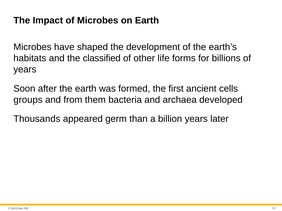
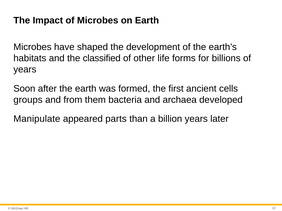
Thousands: Thousands -> Manipulate
germ: germ -> parts
